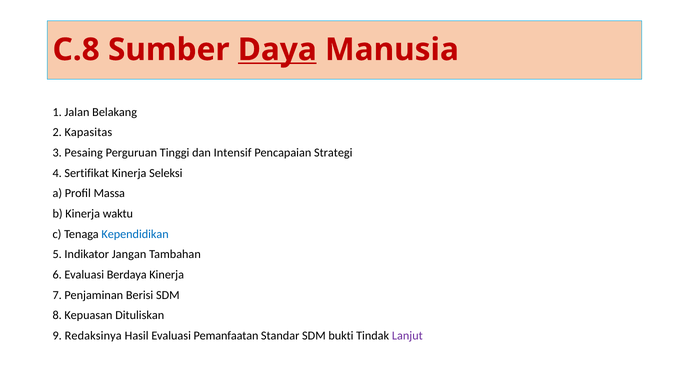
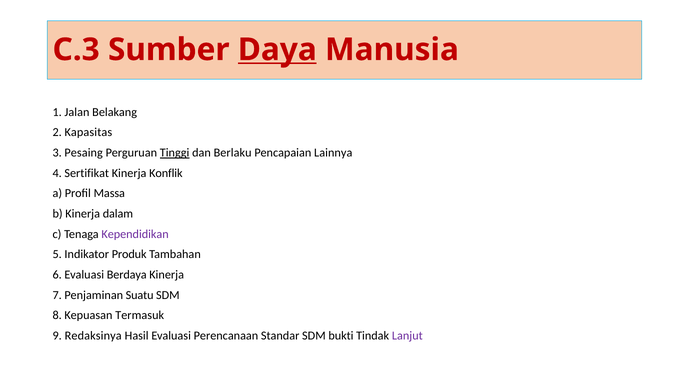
C.8: C.8 -> C.3
Tinggi underline: none -> present
Intensif: Intensif -> Berlaku
Strategi: Strategi -> Lainnya
Seleksi: Seleksi -> Konflik
waktu: waktu -> dalam
Kependidikan colour: blue -> purple
Jangan: Jangan -> Produk
Berisi: Berisi -> Suatu
Dituliskan: Dituliskan -> Termasuk
Pemanfaatan: Pemanfaatan -> Perencanaan
